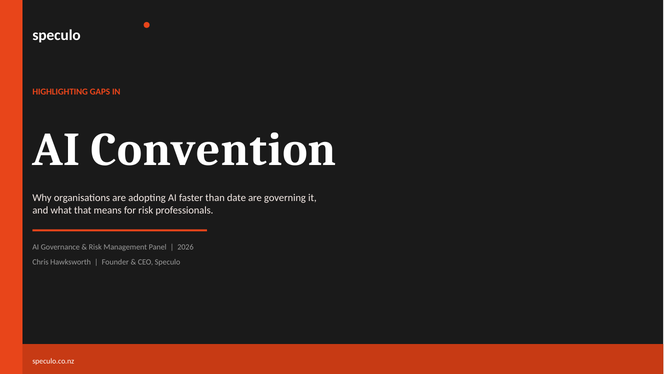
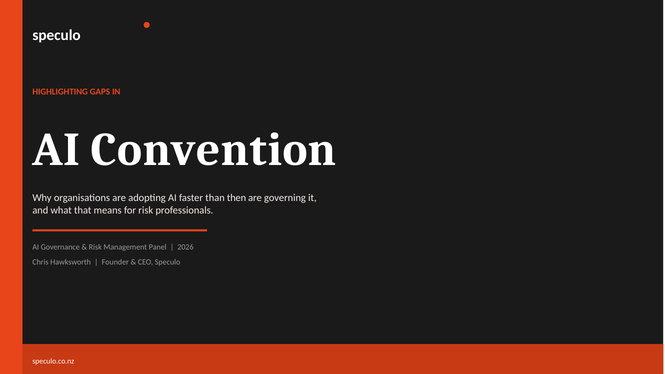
date: date -> then
